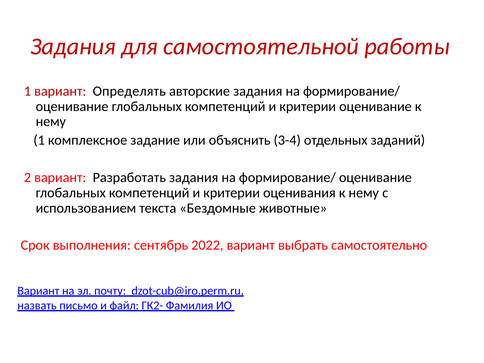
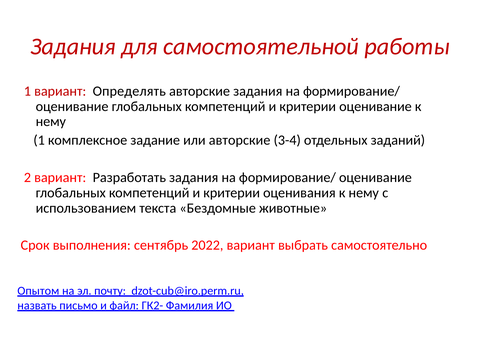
или объяснить: объяснить -> авторские
Вариант at (38, 291): Вариант -> Опытом
